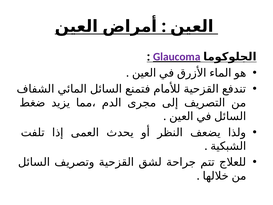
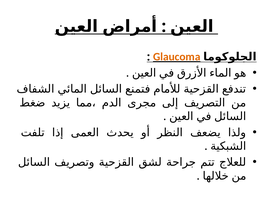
Glaucoma colour: purple -> orange
